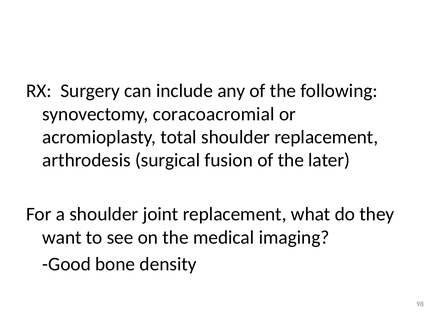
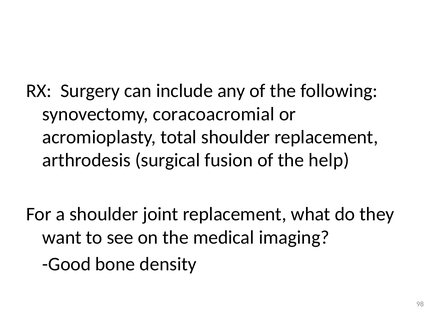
later: later -> help
